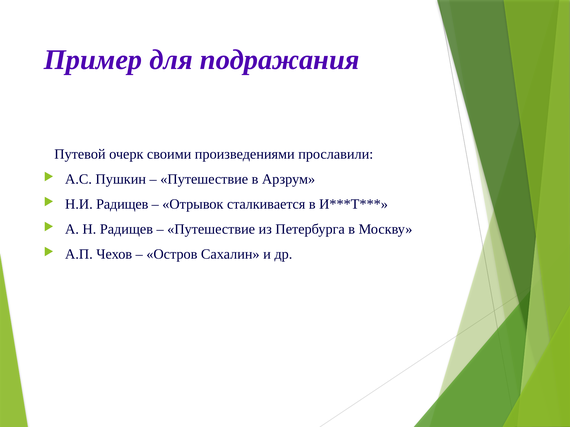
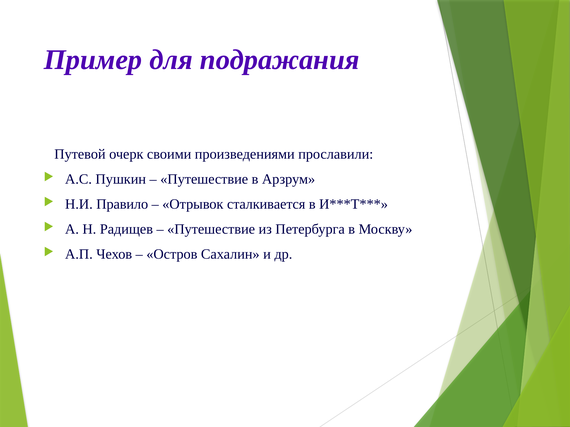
Н.И Радищев: Радищев -> Правило
